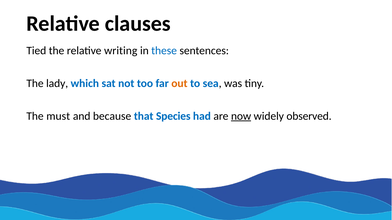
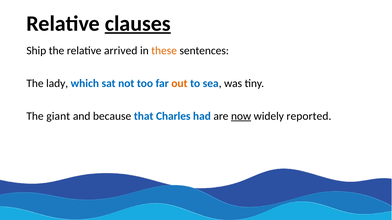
clauses underline: none -> present
Tied: Tied -> Ship
writing: writing -> arrived
these colour: blue -> orange
must: must -> giant
Species: Species -> Charles
observed: observed -> reported
